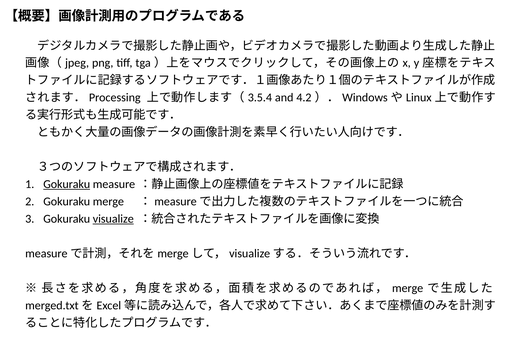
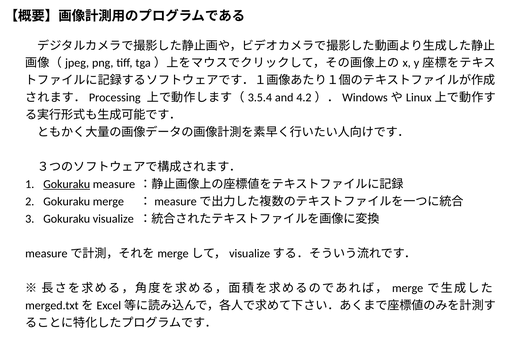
visualize underline: present -> none
